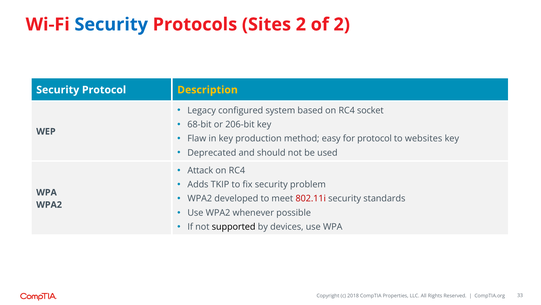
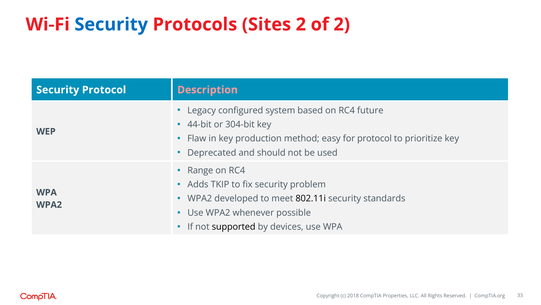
Description colour: yellow -> pink
socket: socket -> future
68-bit: 68-bit -> 44-bit
206-bit: 206-bit -> 304-bit
websites: websites -> prioritize
Attack: Attack -> Range
802.11i colour: red -> black
